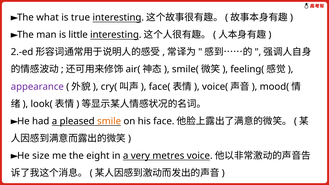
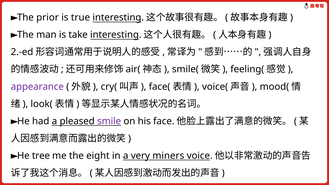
what: what -> prior
little: little -> take
smile colour: orange -> purple
size: size -> tree
metres: metres -> miners
